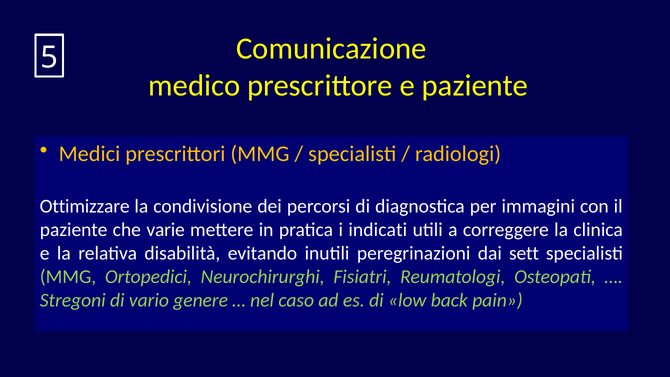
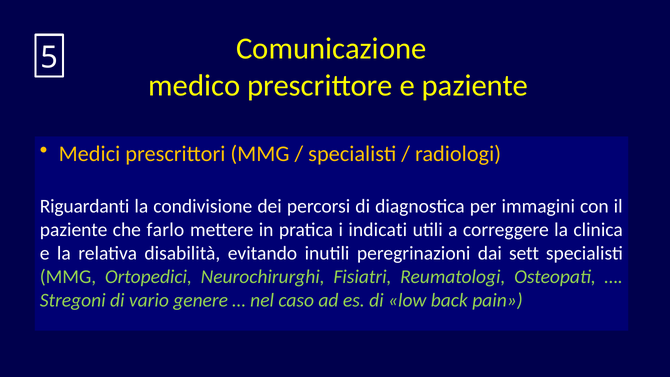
Ottimizzare: Ottimizzare -> Riguardanti
varie: varie -> farlo
